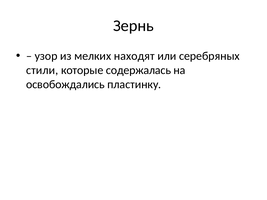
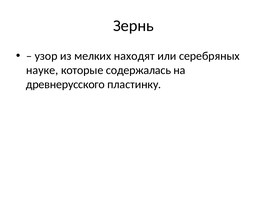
стили: стили -> науке
освобождались: освобождались -> древнерусского
